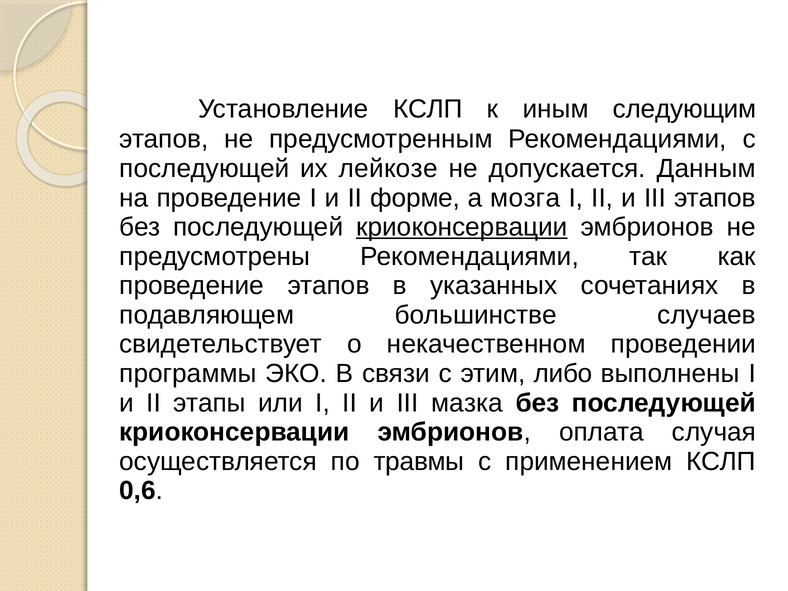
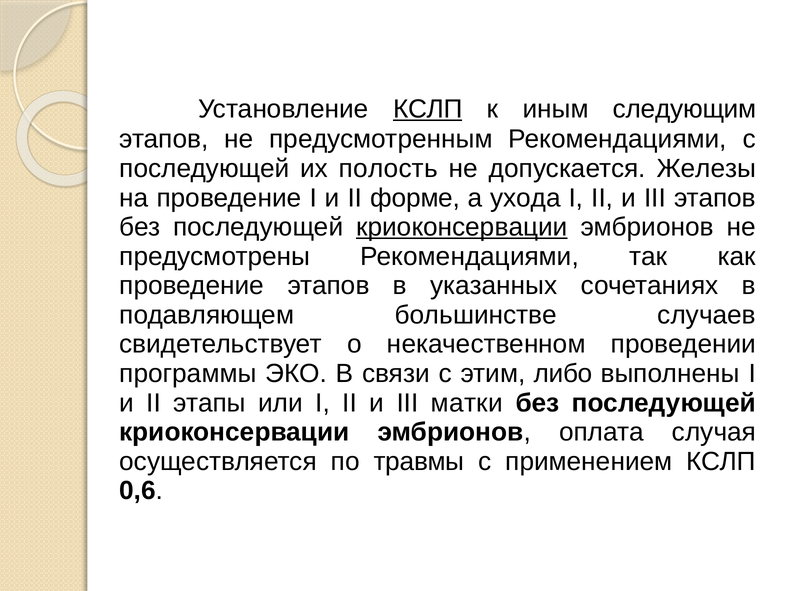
КСЛП at (428, 109) underline: none -> present
лейкозе: лейкозе -> полость
Данным: Данным -> Железы
мозга: мозга -> ухода
мазка: мазка -> матки
